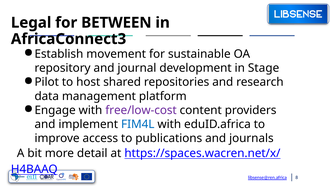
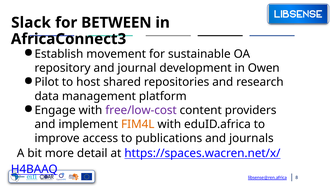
Legal: Legal -> Slack
Stage: Stage -> Owen
FIM4L colour: blue -> orange
